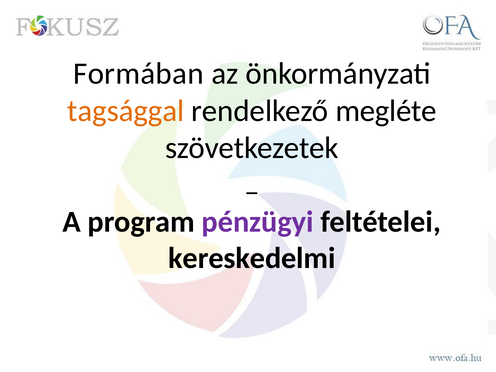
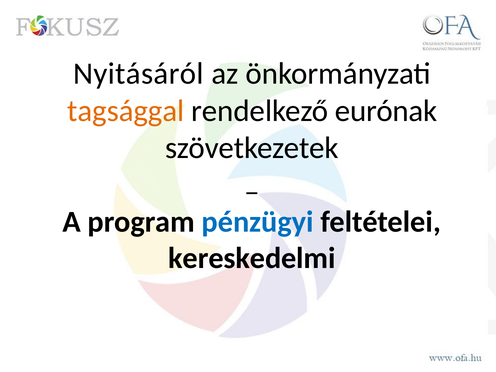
Formában: Formában -> Nyitásáról
megléte: megléte -> eurónak
pénzügyi colour: purple -> blue
